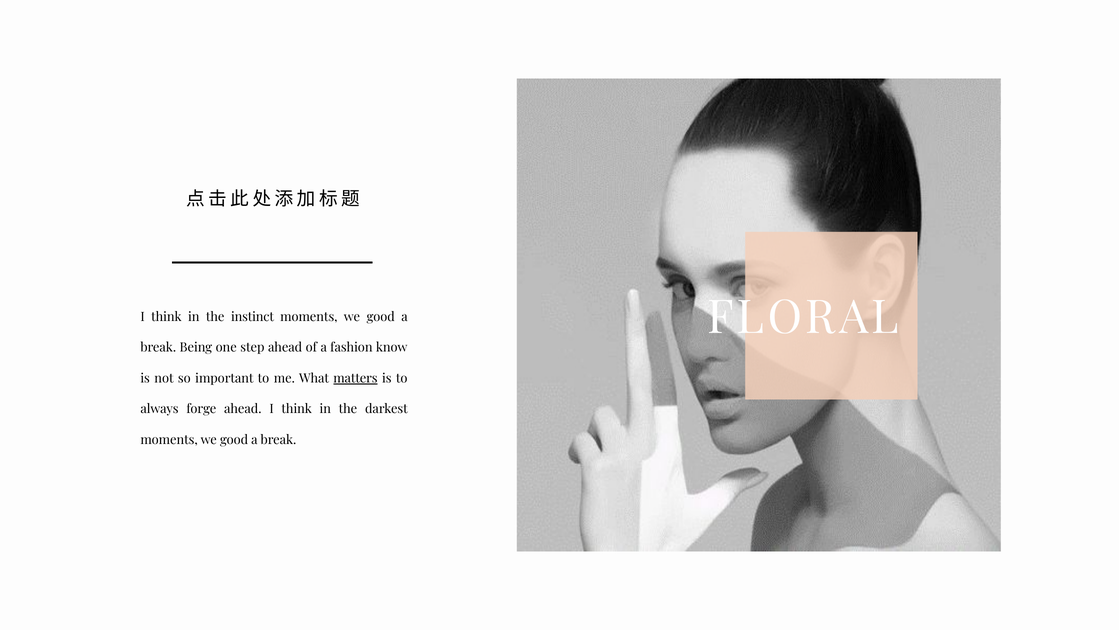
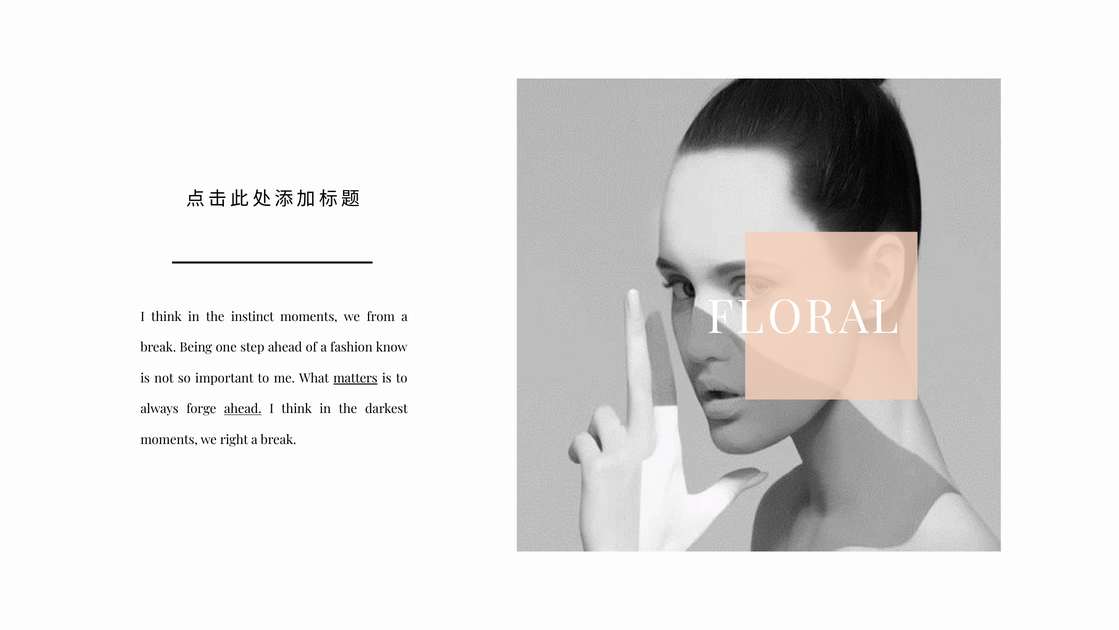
good at (381, 317): good -> from
ahead at (243, 409) underline: none -> present
good at (234, 440): good -> right
